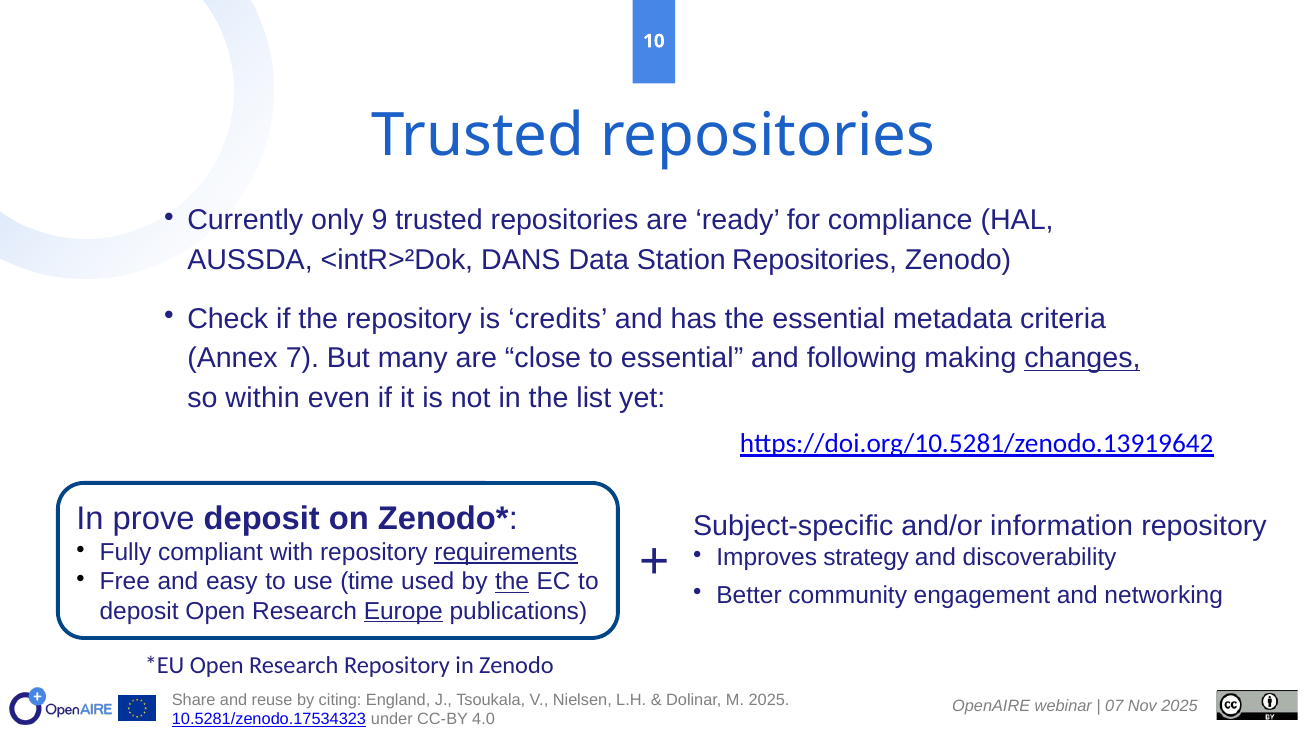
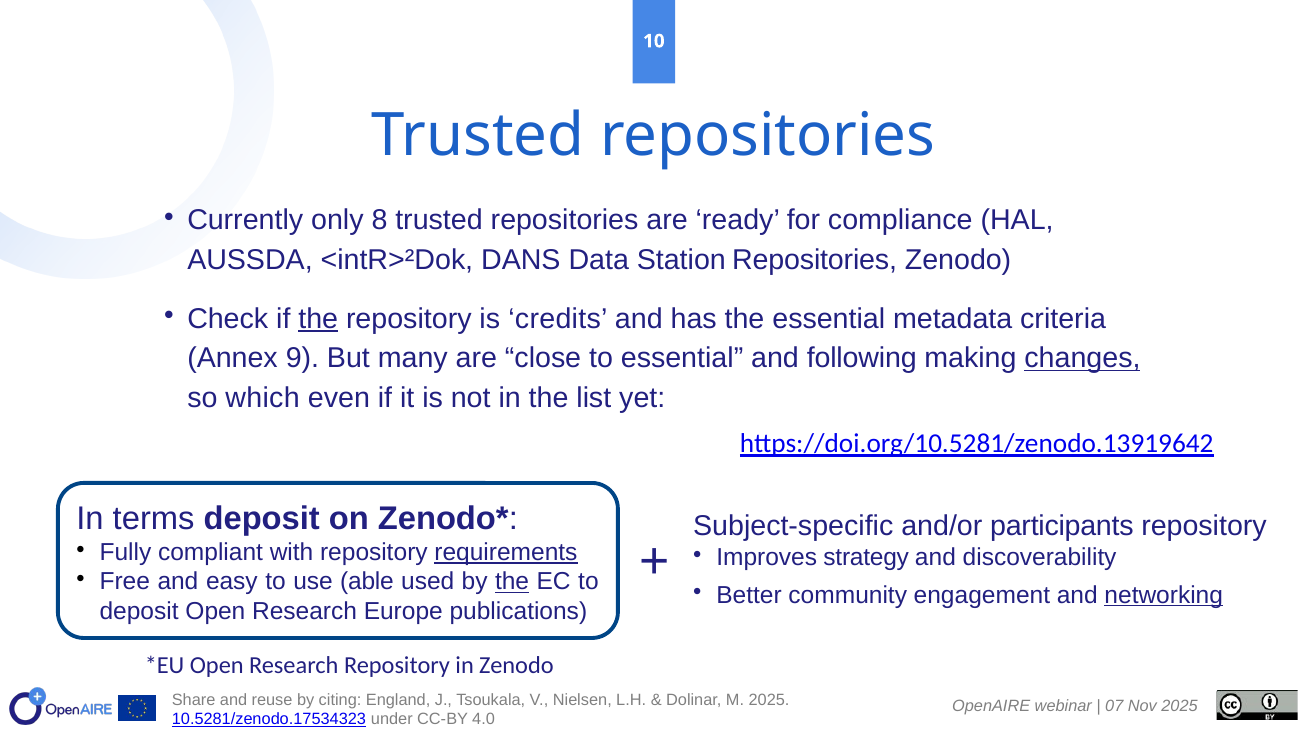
9: 9 -> 8
the at (318, 319) underline: none -> present
7: 7 -> 9
within: within -> which
prove: prove -> terms
information: information -> participants
time: time -> able
networking underline: none -> present
Europe underline: present -> none
